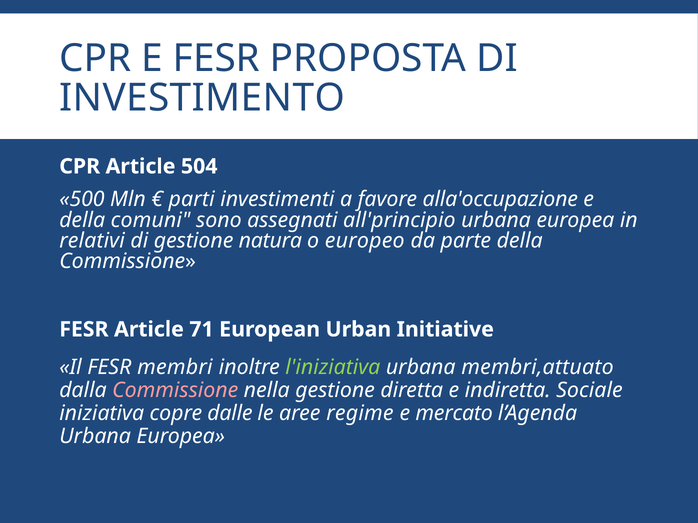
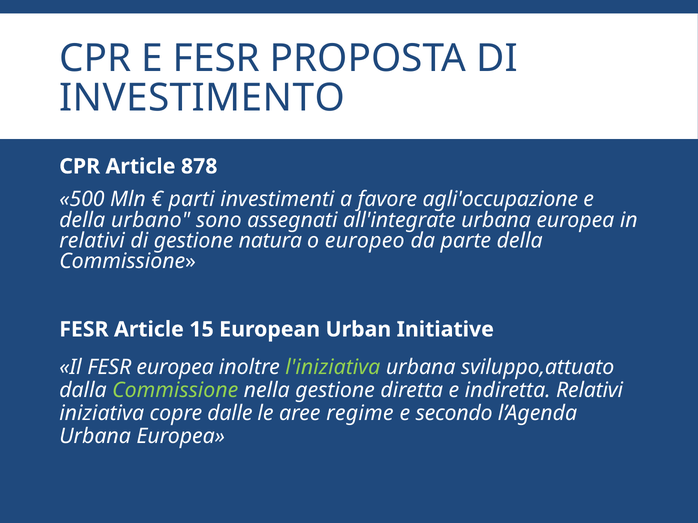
504: 504 -> 878
alla'occupazione: alla'occupazione -> agli'occupazione
comuni: comuni -> urbano
all'principio: all'principio -> all'integrate
71: 71 -> 15
FESR membri: membri -> europea
membri,attuato: membri,attuato -> sviluppo,attuato
Commissione at (175, 390) colour: pink -> light green
indiretta Sociale: Sociale -> Relativi
mercato: mercato -> secondo
